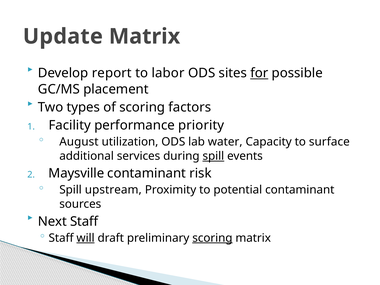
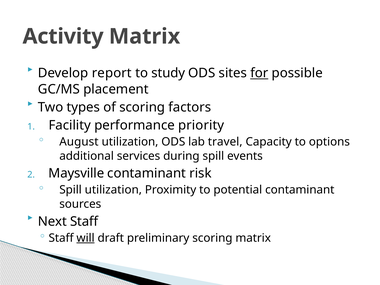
Update: Update -> Activity
labor: labor -> study
water: water -> travel
surface: surface -> options
spill at (213, 156) underline: present -> none
Spill upstream: upstream -> utilization
scoring at (212, 238) underline: present -> none
